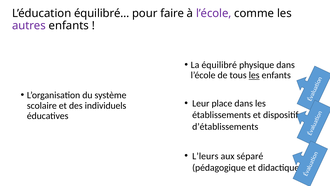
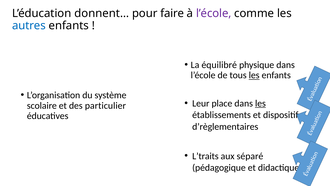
équilibré…: équilibré… -> donnent…
autres colour: purple -> blue
les at (260, 103) underline: none -> present
individuels: individuels -> particulier
d’établissements: d’établissements -> d’règlementaires
L’leurs: L’leurs -> L’traits
